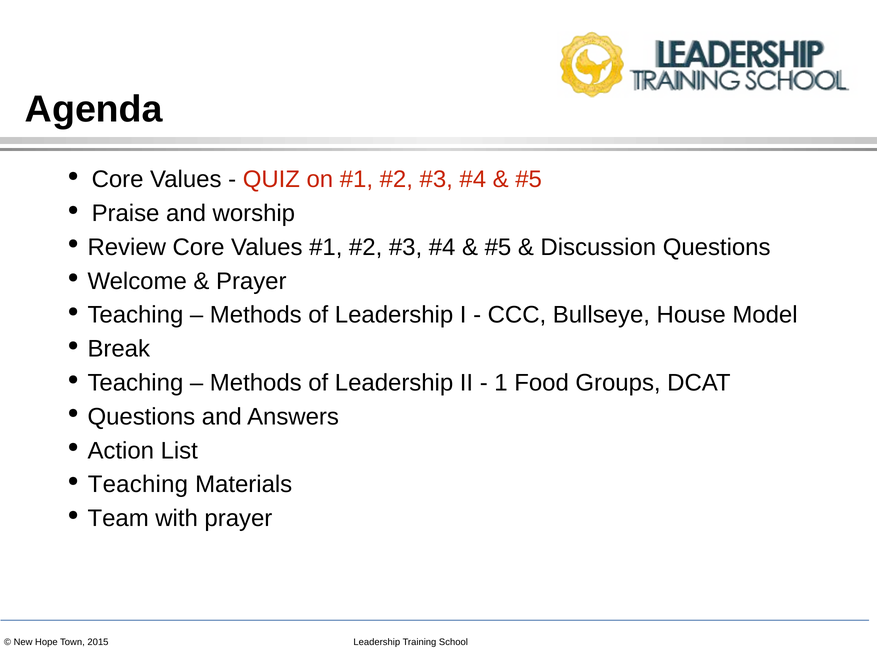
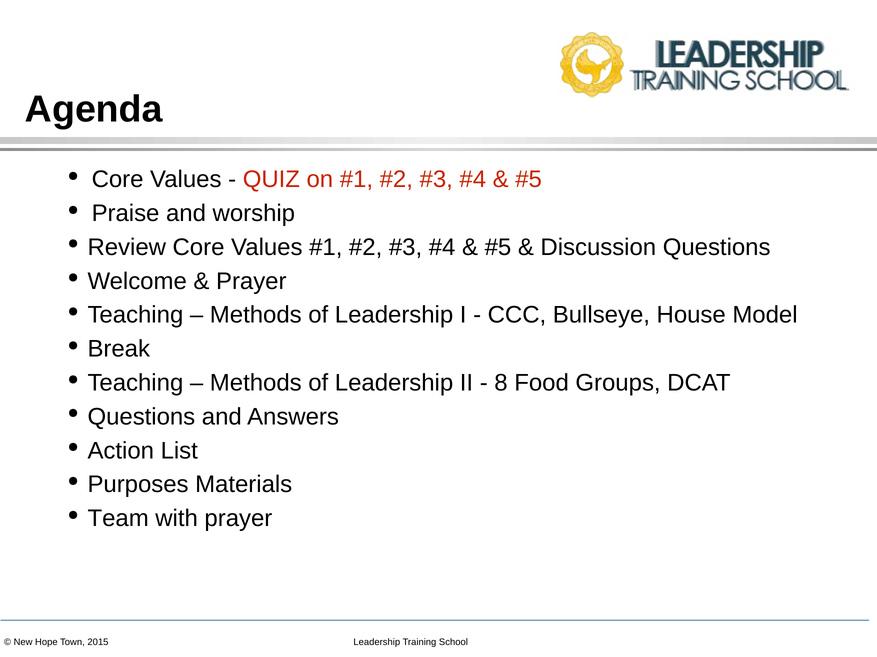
1: 1 -> 8
Teaching at (138, 485): Teaching -> Purposes
